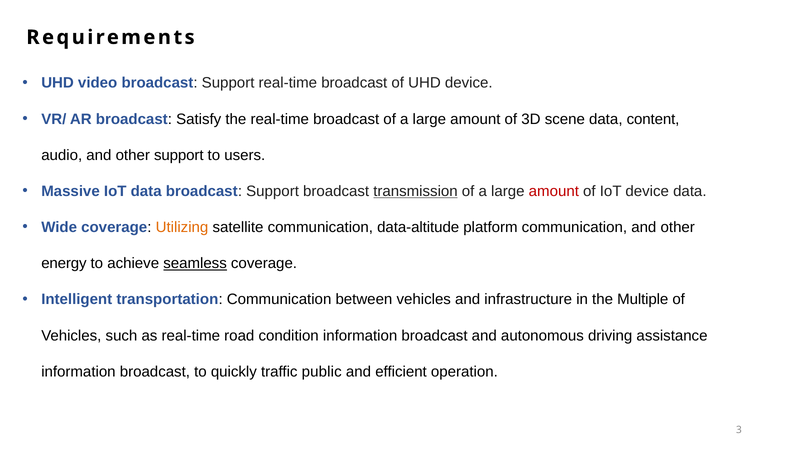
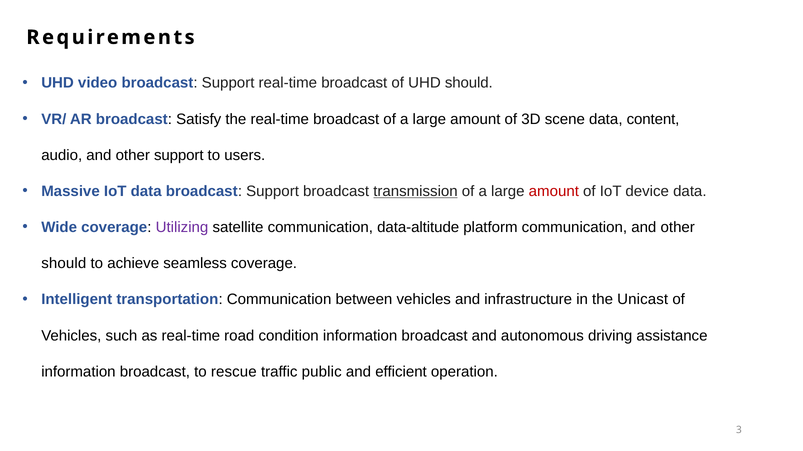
UHD device: device -> should
Utilizing colour: orange -> purple
energy at (64, 264): energy -> should
seamless underline: present -> none
Multiple: Multiple -> Unicast
quickly: quickly -> rescue
